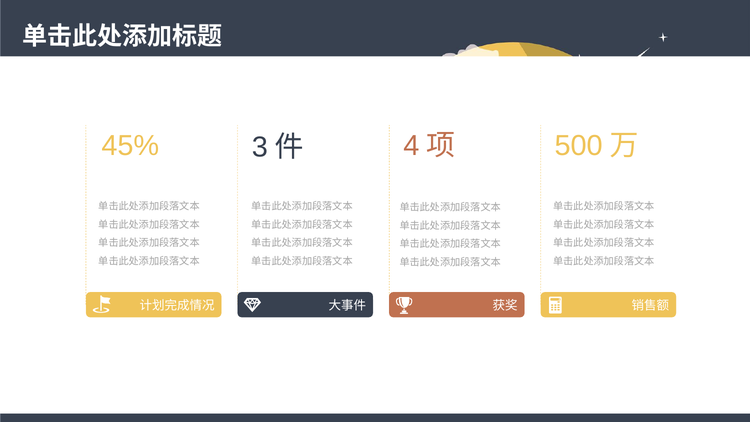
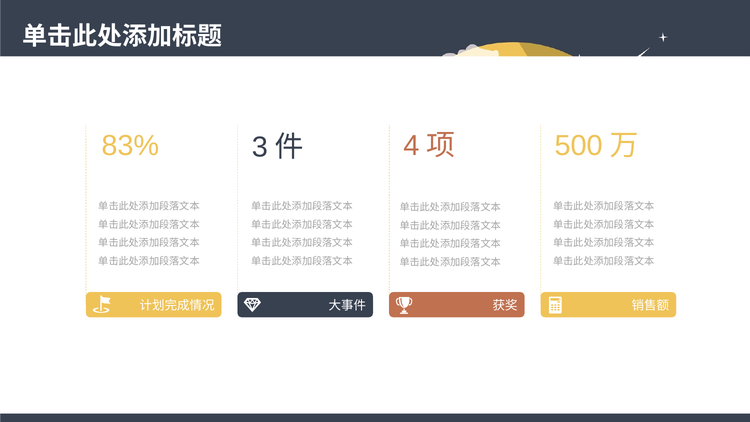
45%: 45% -> 83%
